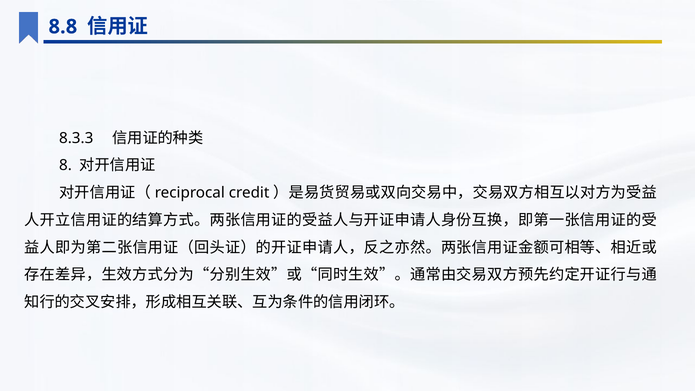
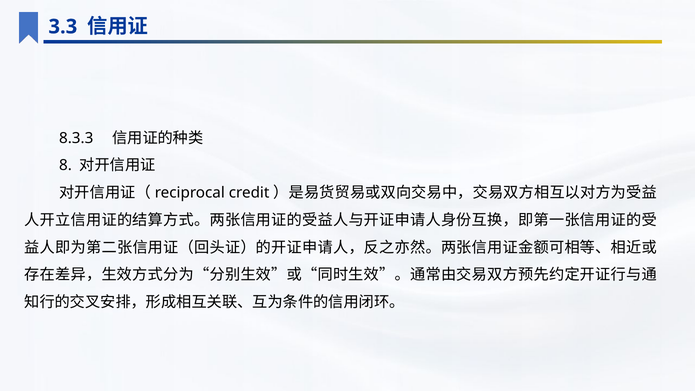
8.8: 8.8 -> 3.3
